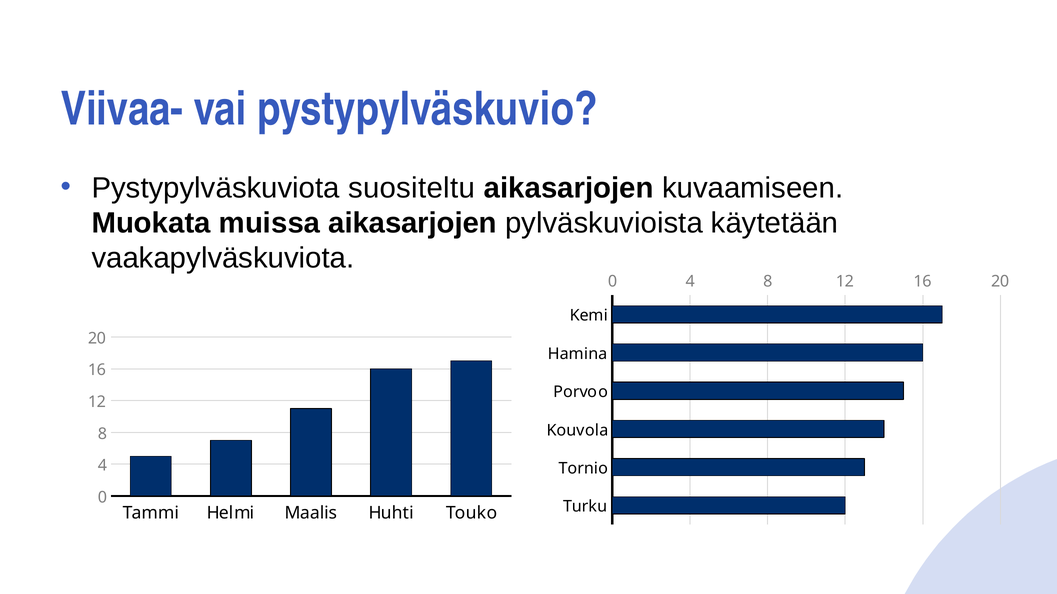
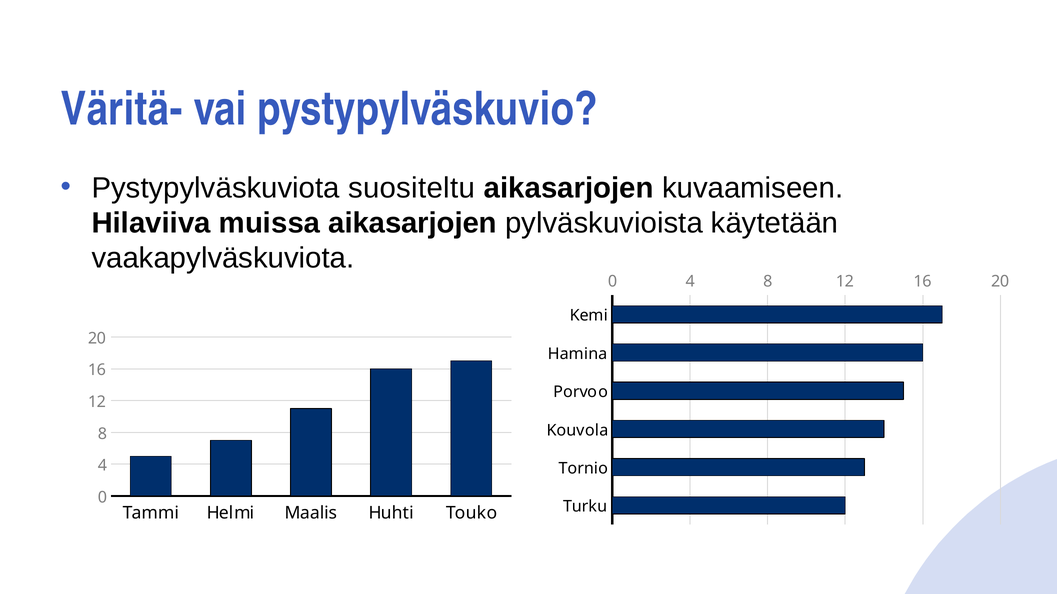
Viivaa-: Viivaa- -> Väritä-
Muokata: Muokata -> Hilaviiva
